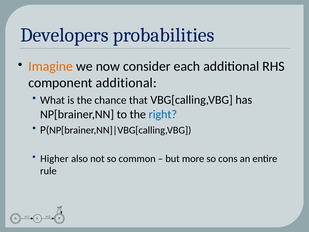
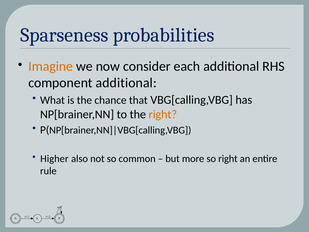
Developers: Developers -> Sparseness
right at (163, 114) colour: blue -> orange
so cons: cons -> right
